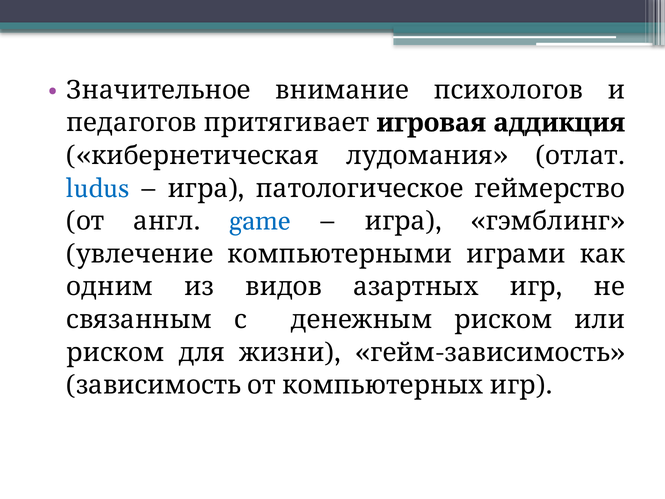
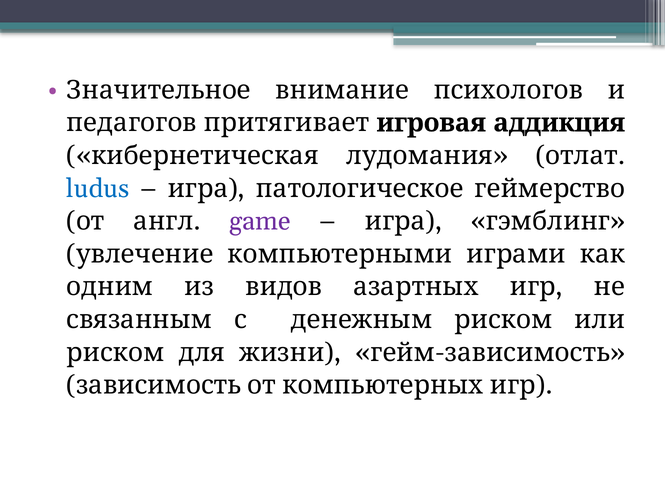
game colour: blue -> purple
